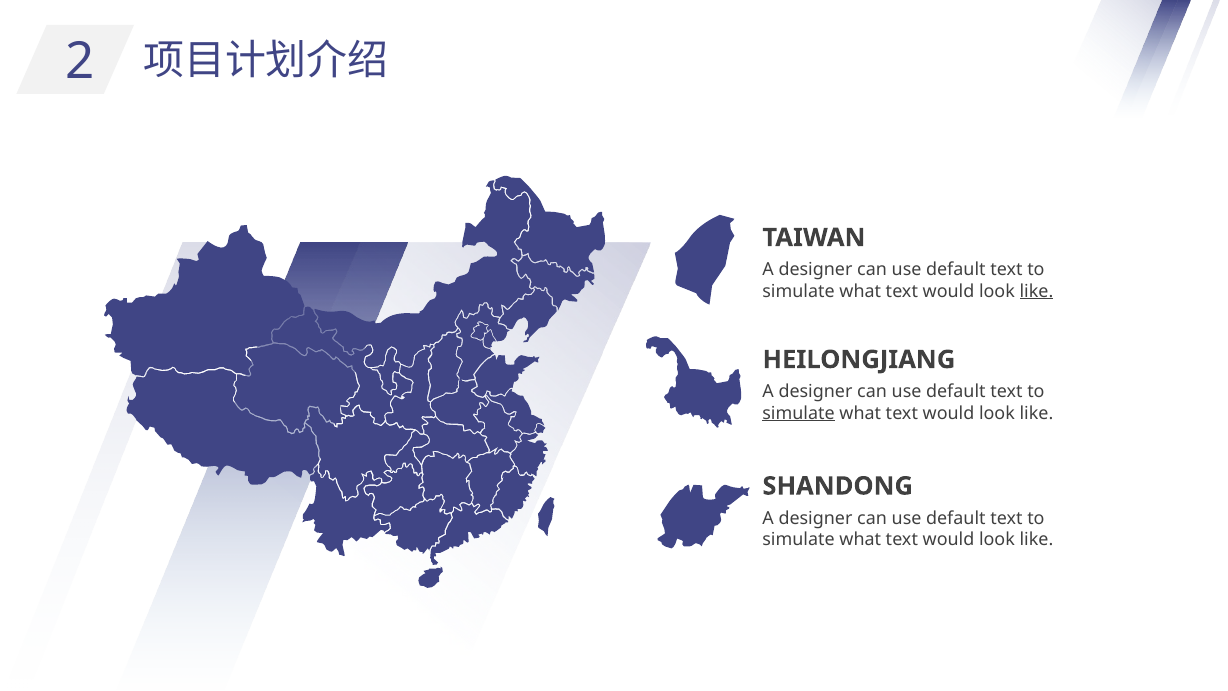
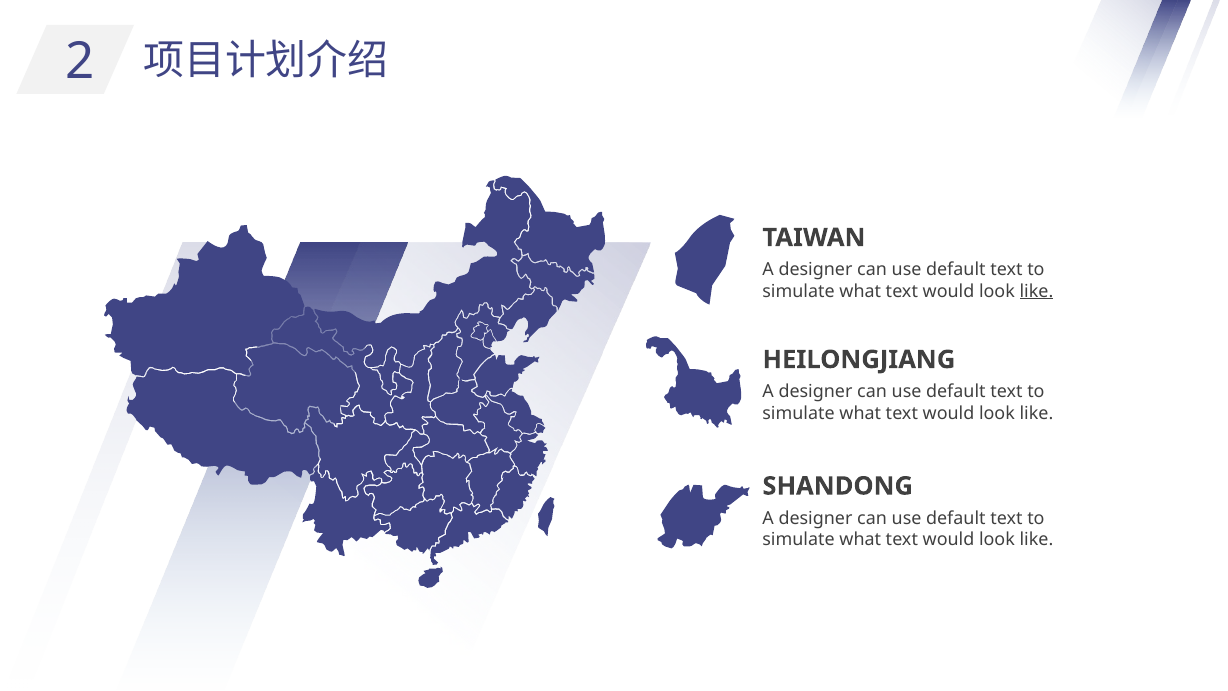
simulate at (799, 413) underline: present -> none
